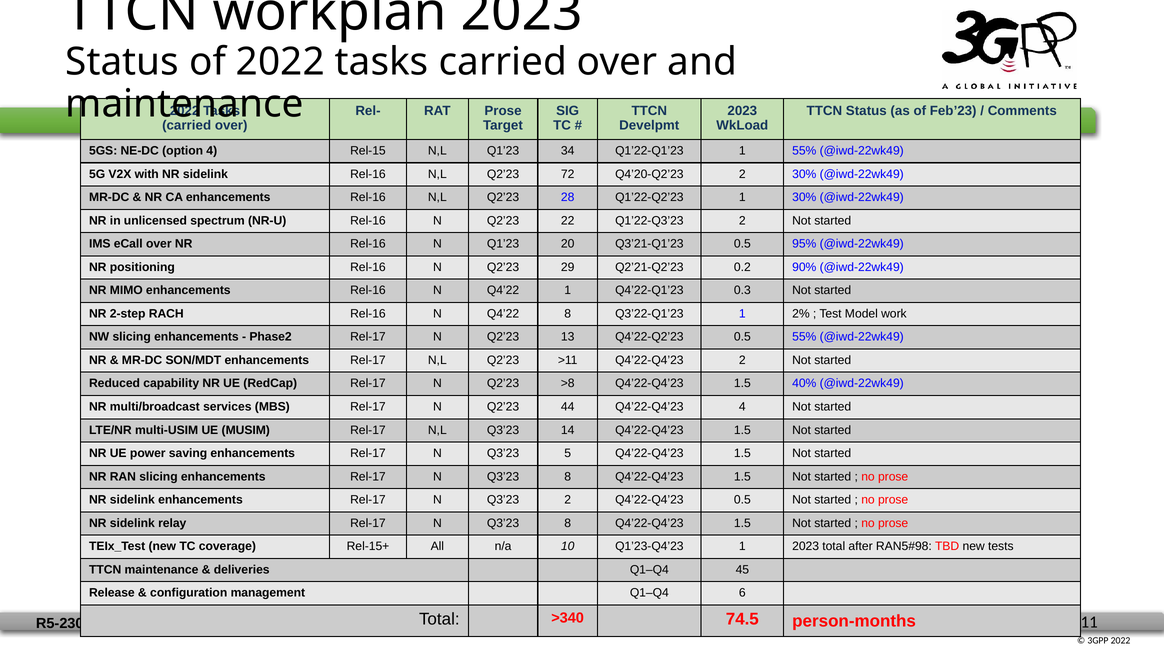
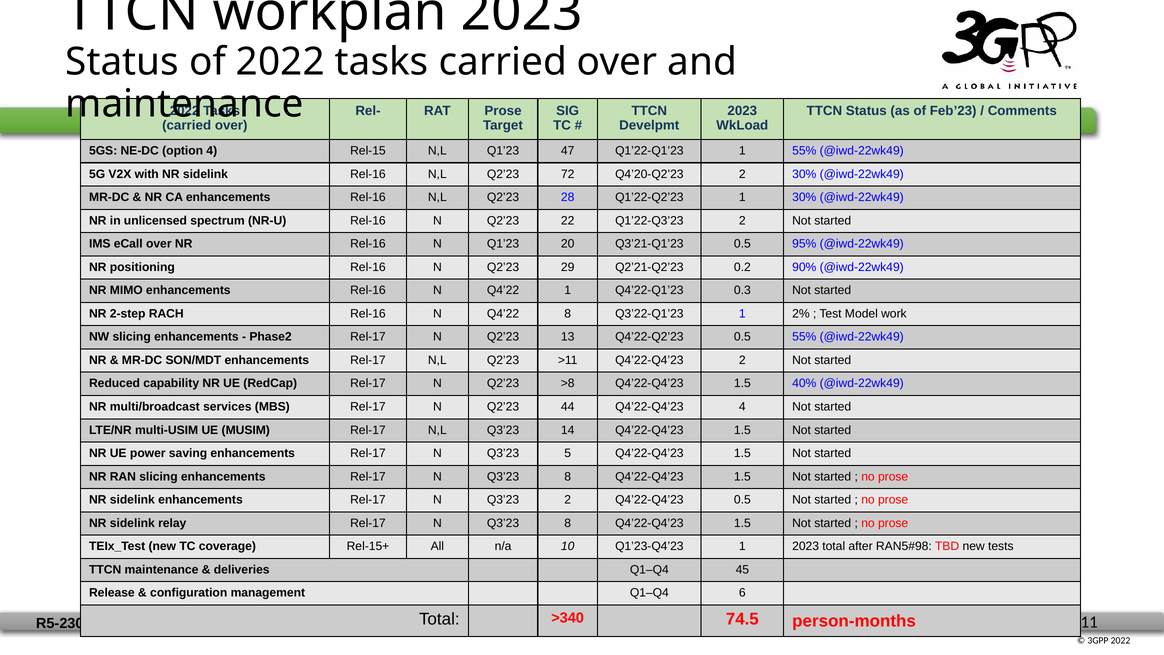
34: 34 -> 47
